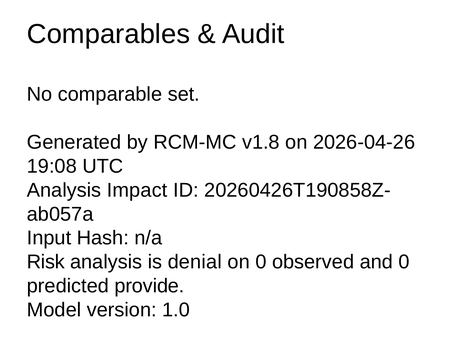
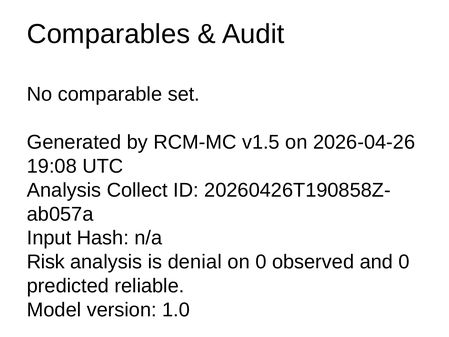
v1.8: v1.8 -> v1.5
Impact: Impact -> Collect
provide: provide -> reliable
